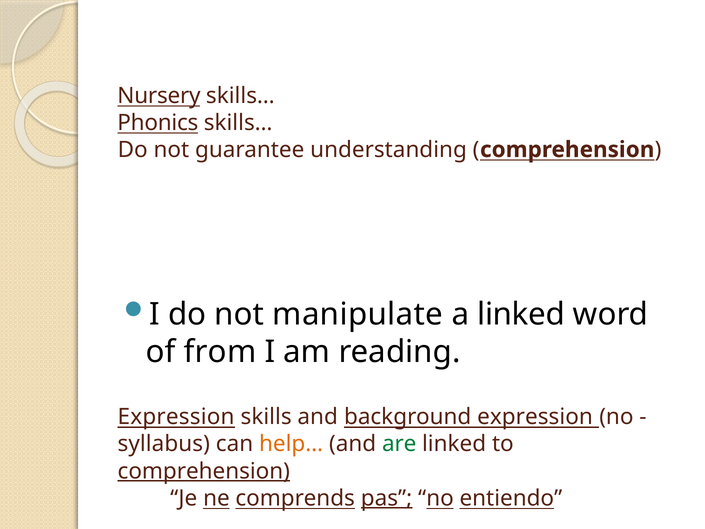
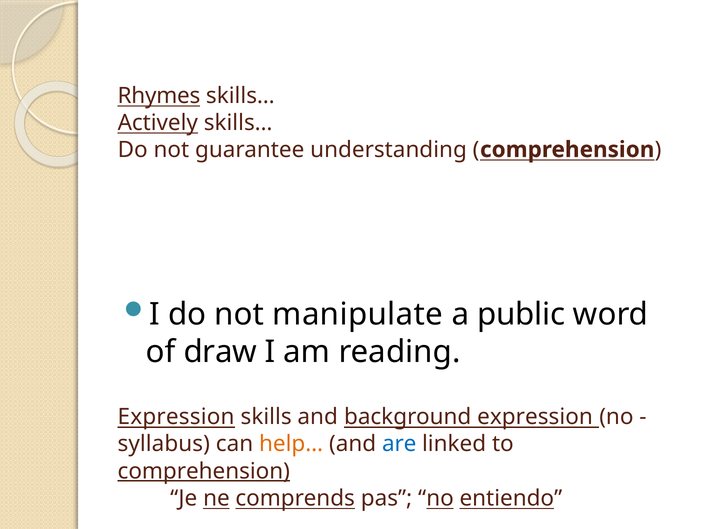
Nursery: Nursery -> Rhymes
Phonics: Phonics -> Actively
a linked: linked -> public
from: from -> draw
are colour: green -> blue
pas underline: present -> none
